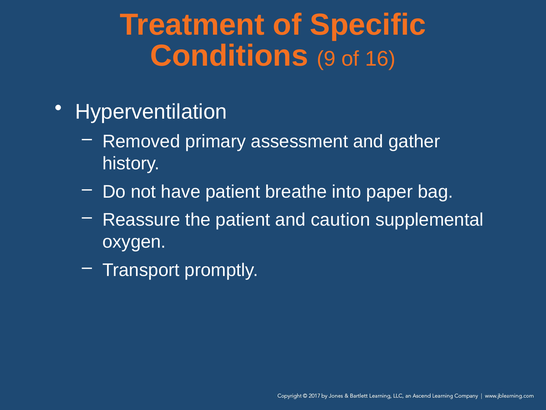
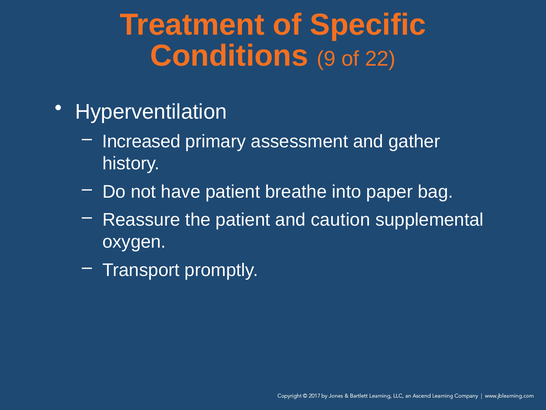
16: 16 -> 22
Removed: Removed -> Increased
